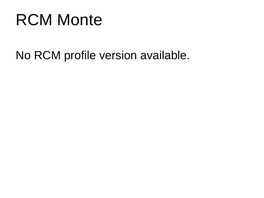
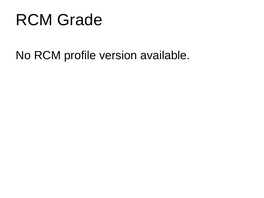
Monte: Monte -> Grade
